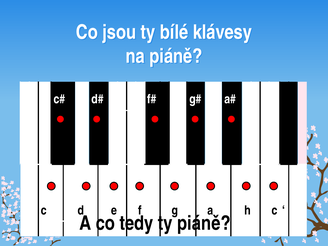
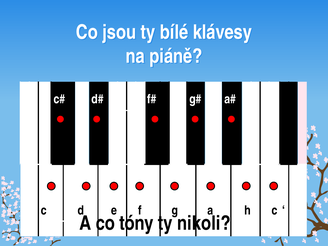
tedy: tedy -> tóny
ty piáně: piáně -> nikoli
